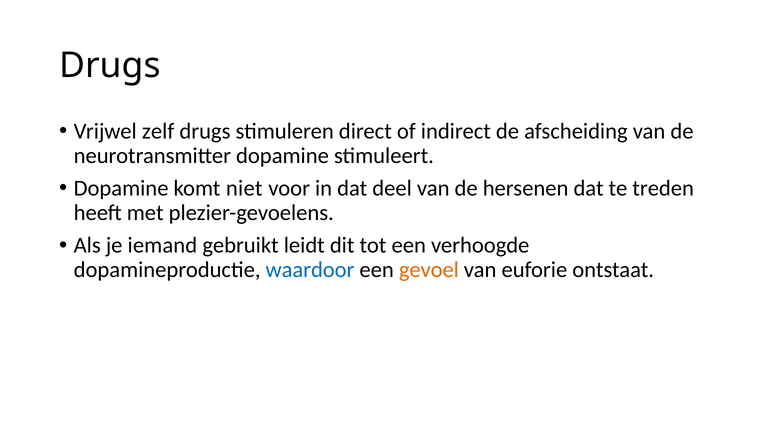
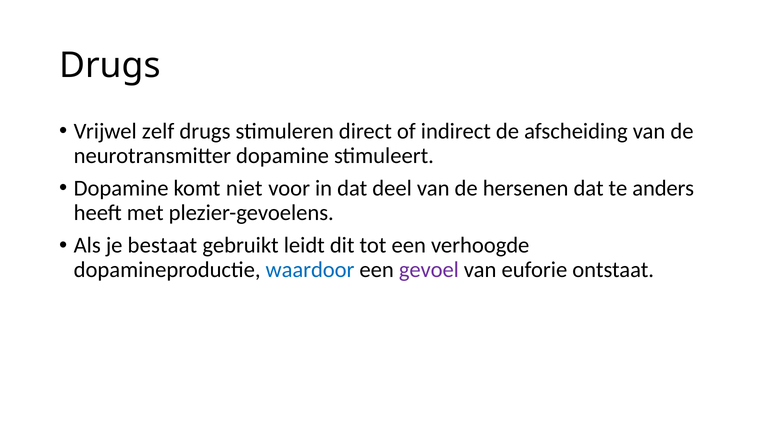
treden: treden -> anders
iemand: iemand -> bestaat
gevoel colour: orange -> purple
